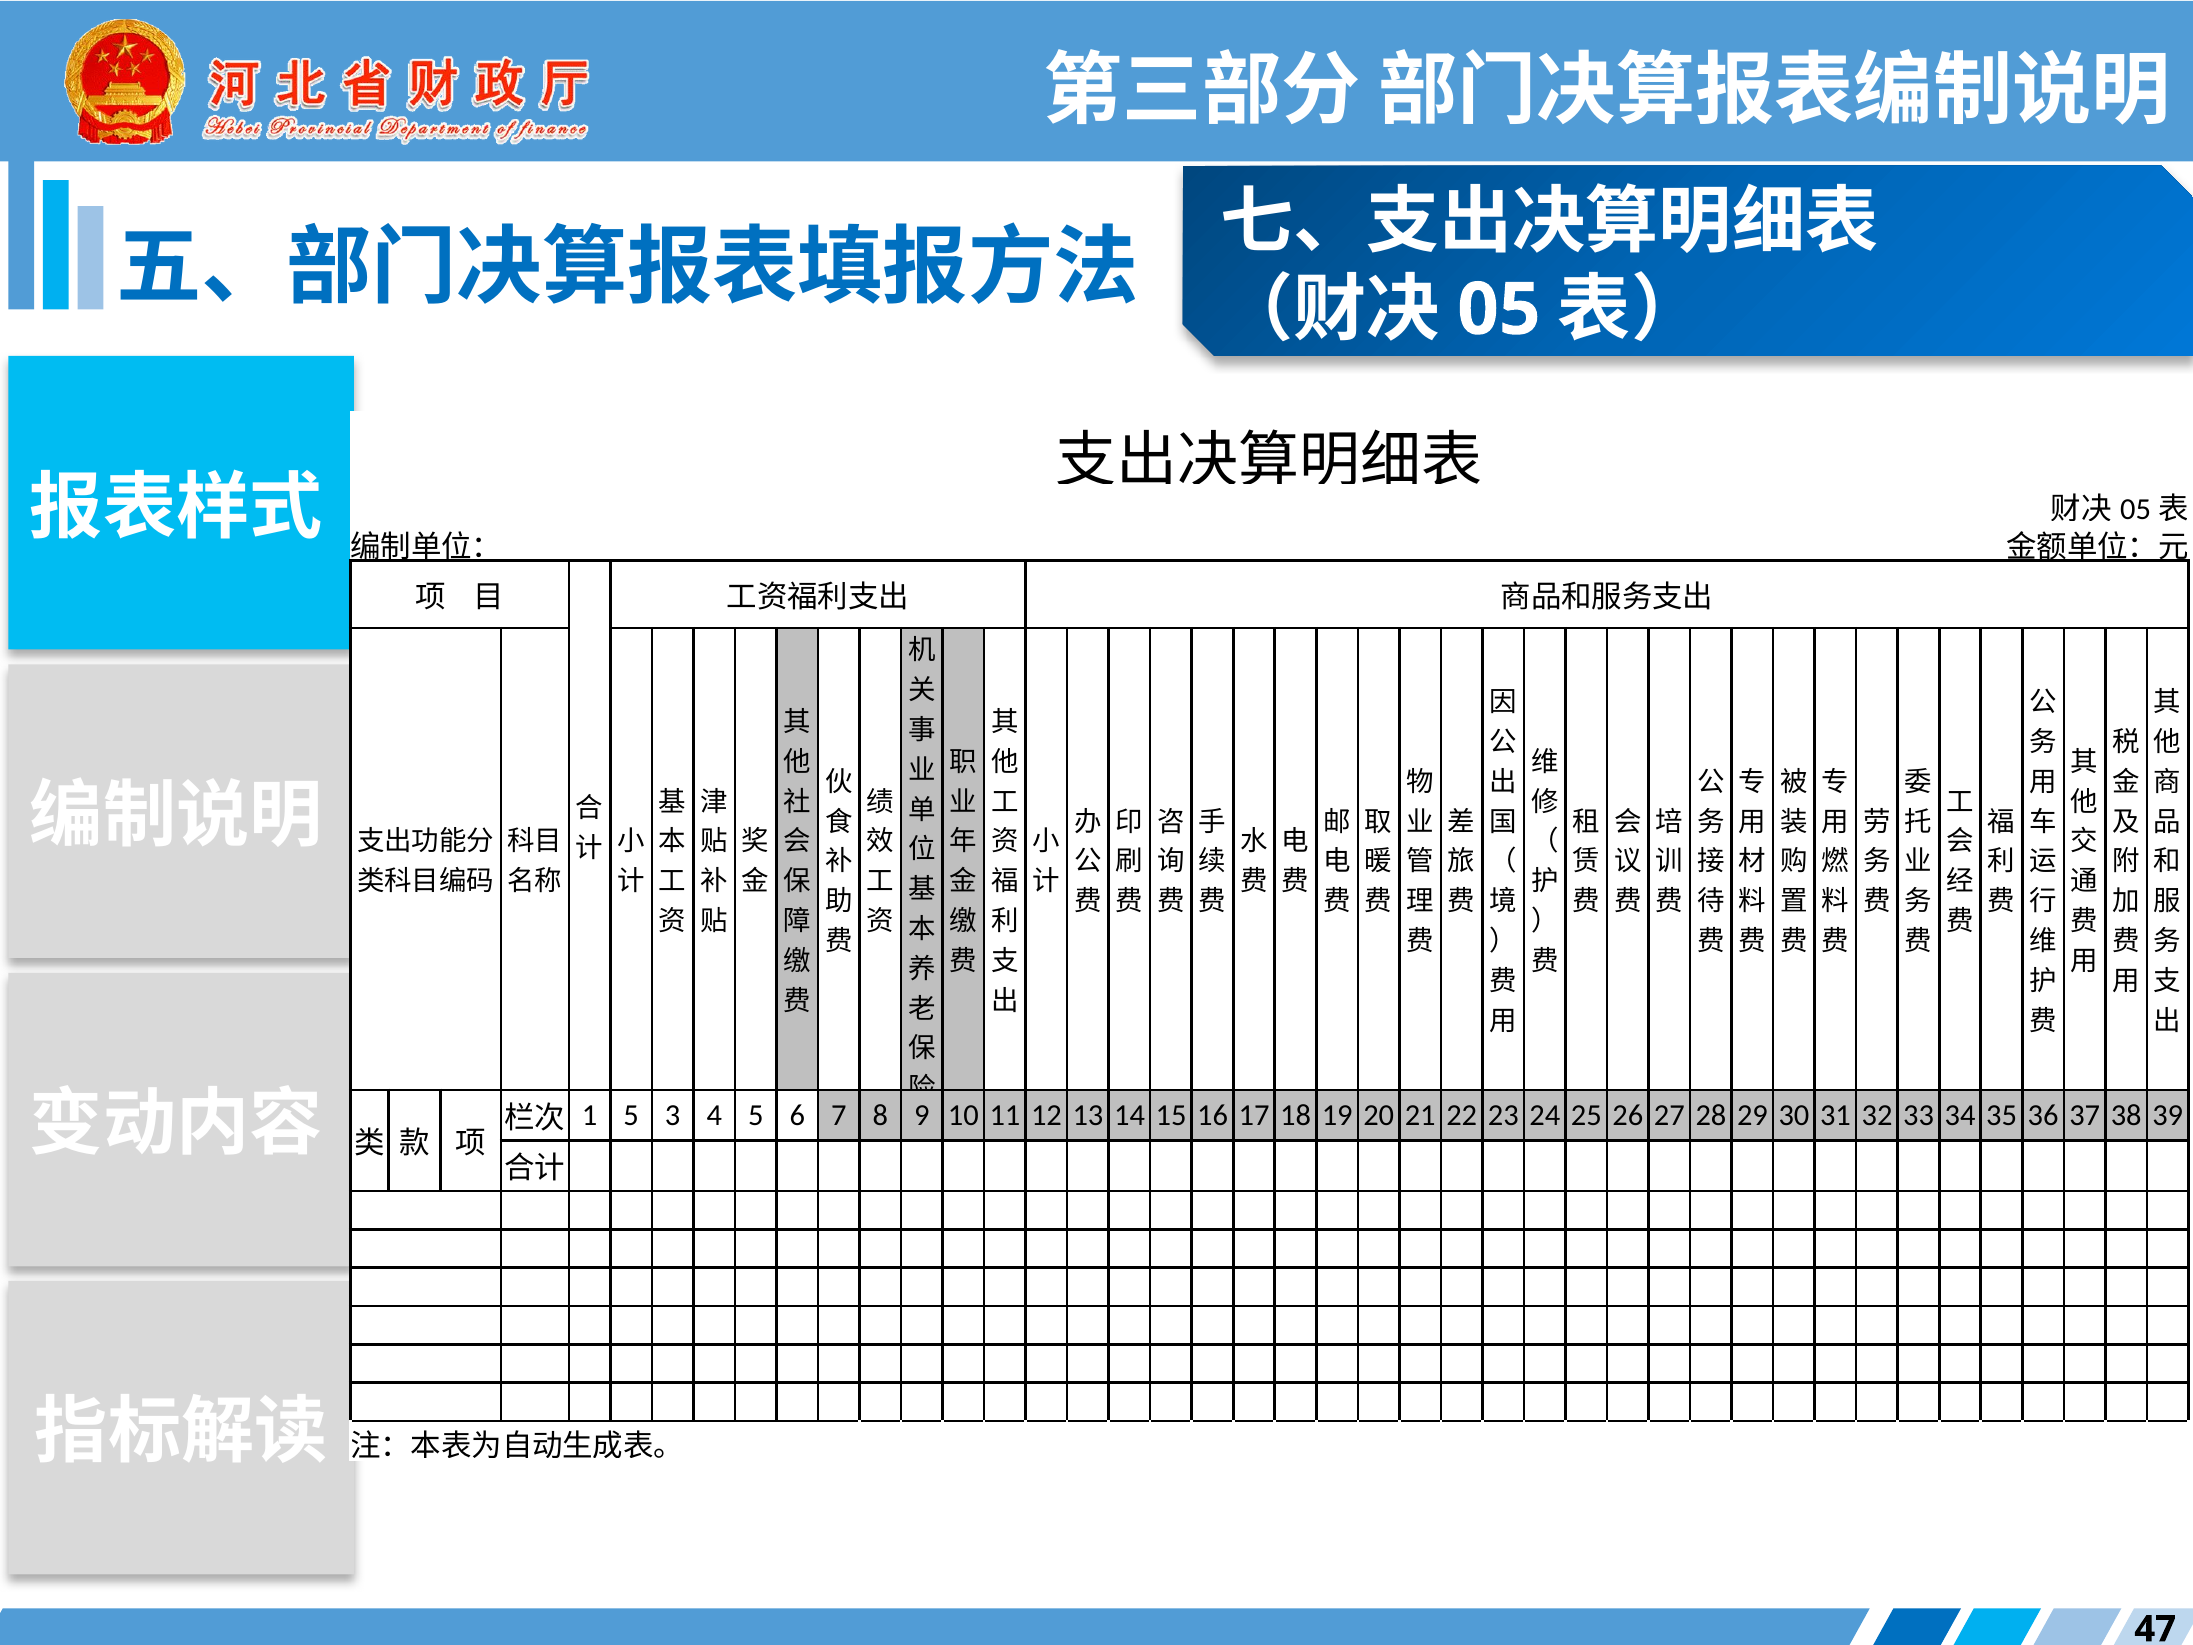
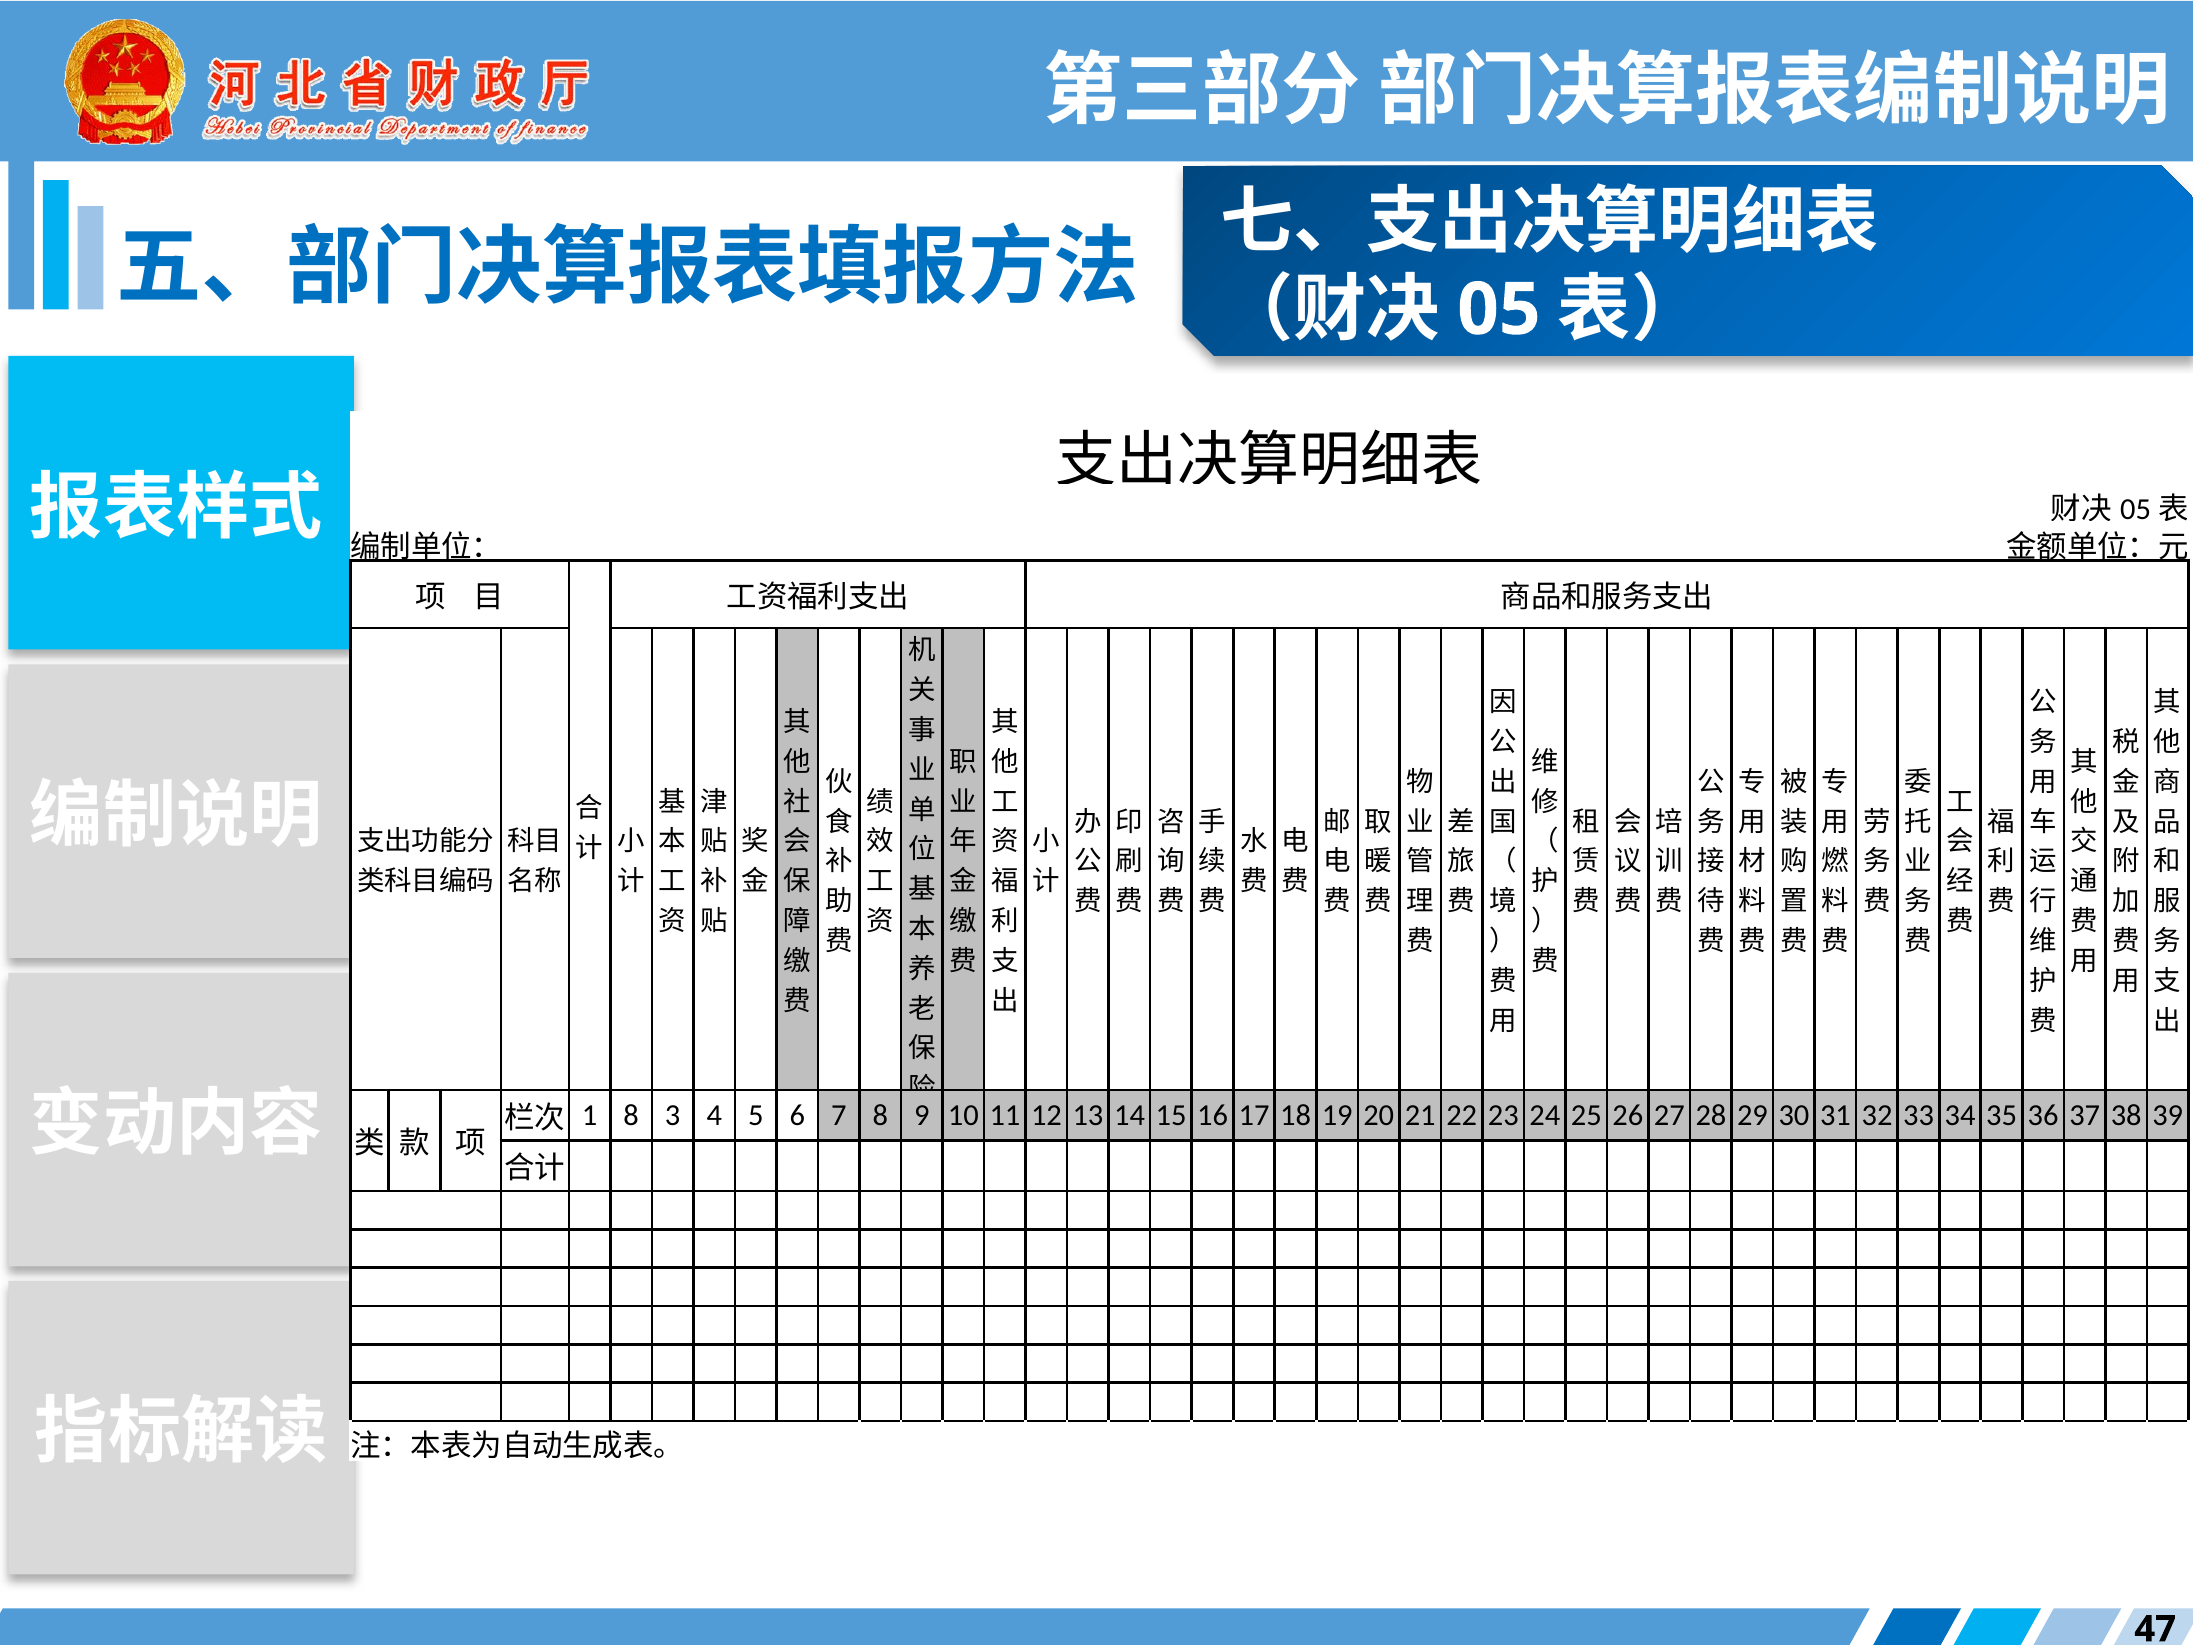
1 5: 5 -> 8
